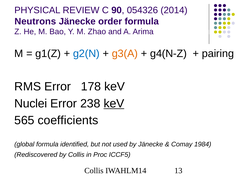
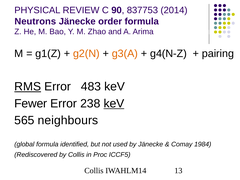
054326: 054326 -> 837753
g2(N colour: blue -> orange
RMS underline: none -> present
178: 178 -> 483
Nuclei: Nuclei -> Fewer
coefficients: coefficients -> neighbours
